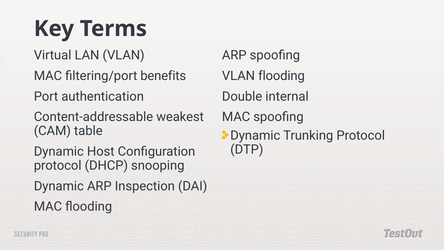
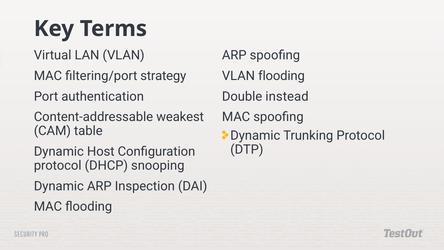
benefits: benefits -> strategy
internal: internal -> instead
